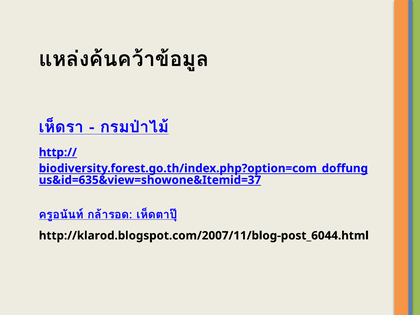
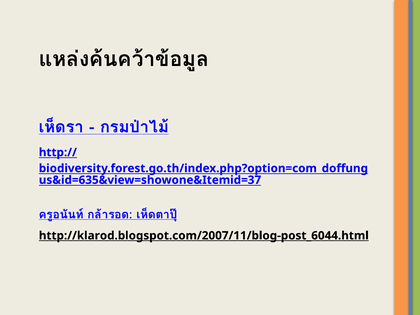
http://klarod.blogspot.com/2007/11/blog-post_6044.html underline: none -> present
